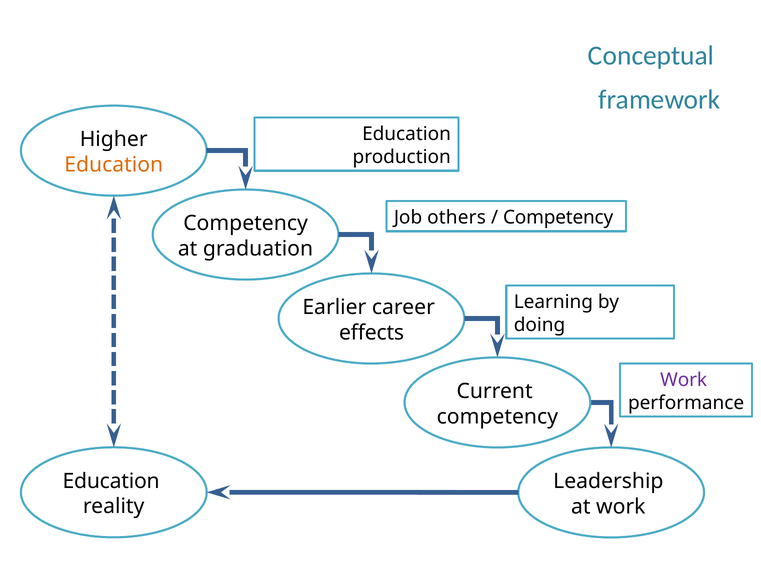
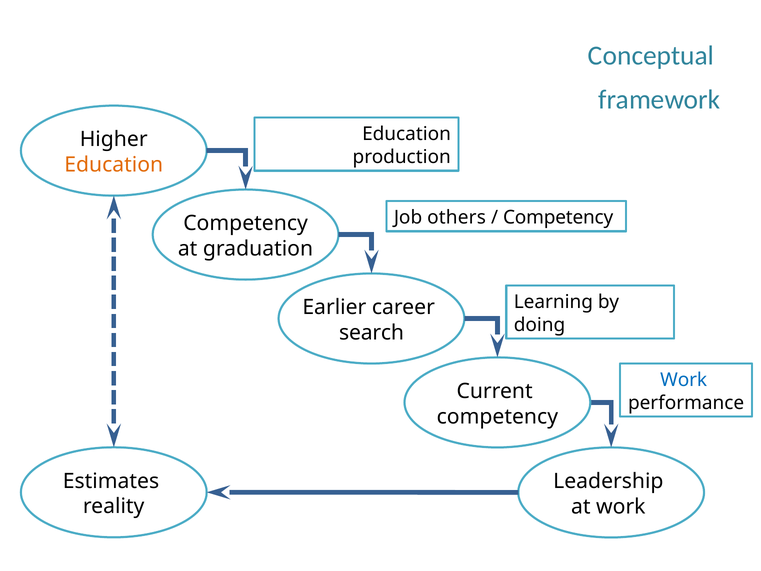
effects: effects -> search
Work at (684, 380) colour: purple -> blue
Education at (111, 481): Education -> Estimates
